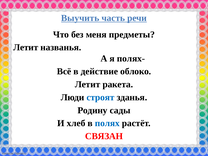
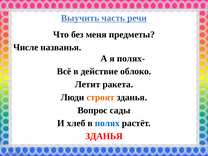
Летит at (26, 47): Летит -> Числе
строят colour: blue -> orange
Родину: Родину -> Вопрос
СВЯЗАН at (104, 136): СВЯЗАН -> ЗДАНЬЯ
